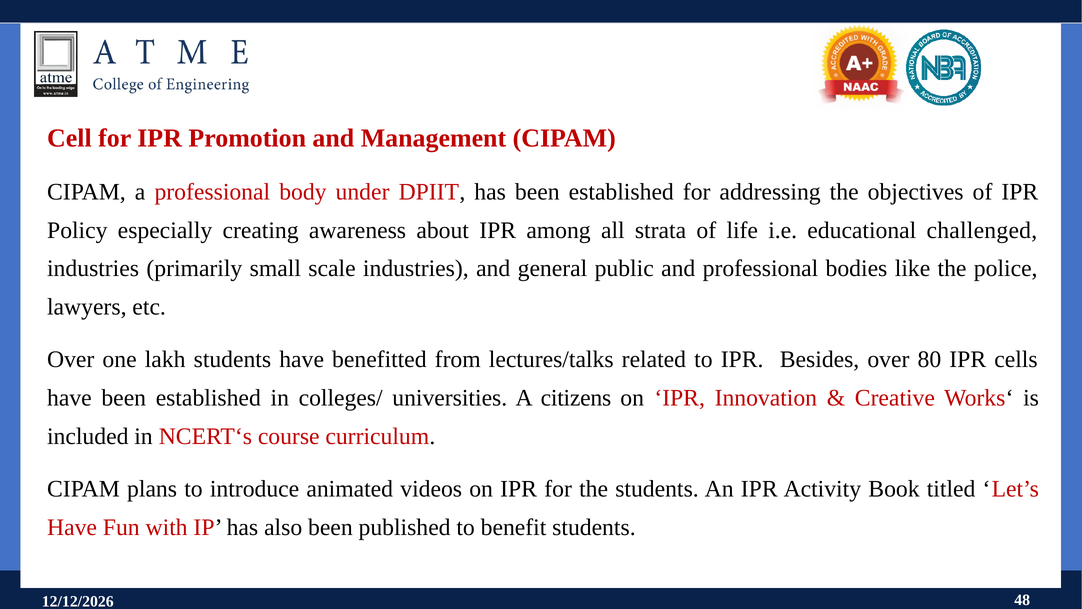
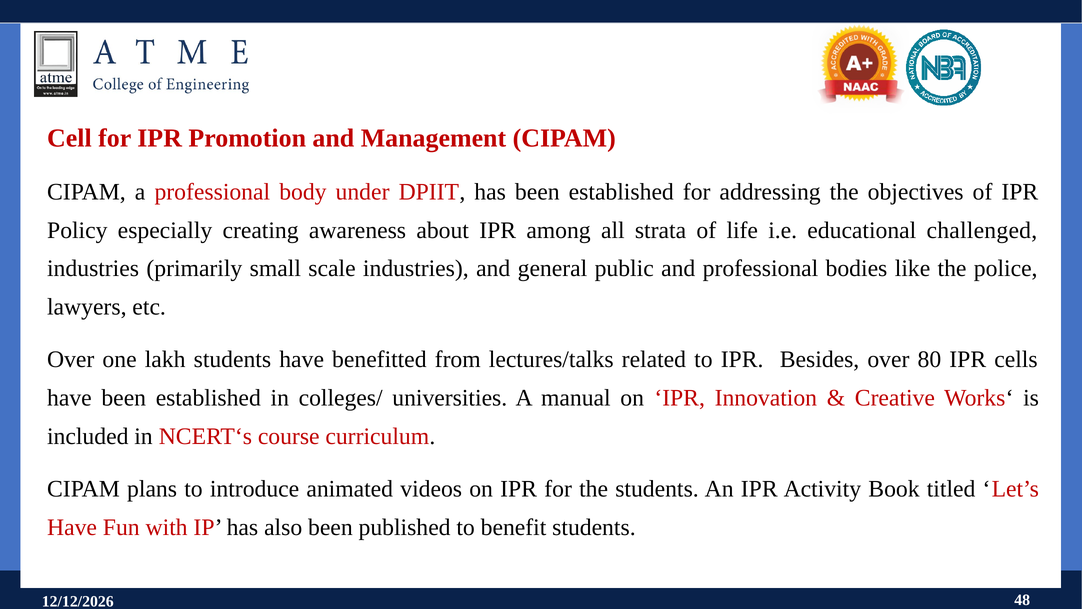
citizens: citizens -> manual
